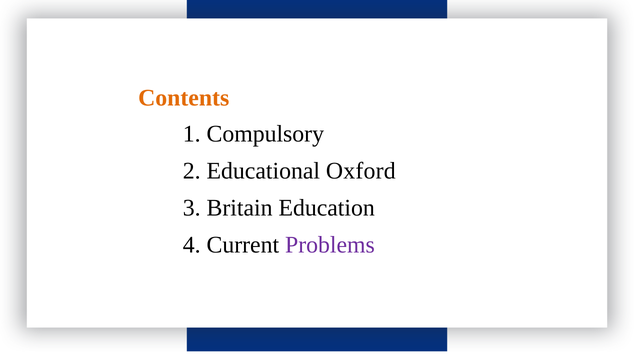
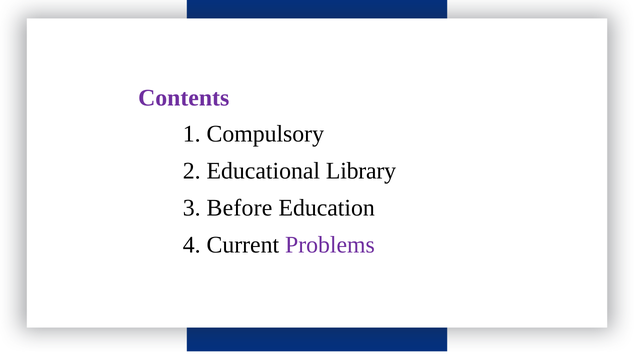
Contents colour: orange -> purple
Oxford: Oxford -> Library
Britain: Britain -> Before
